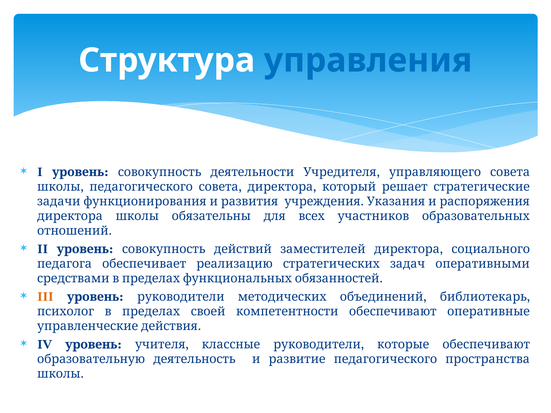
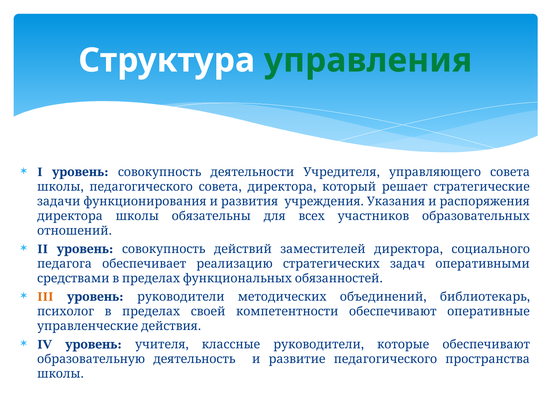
управления colour: blue -> green
